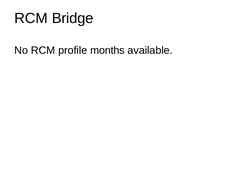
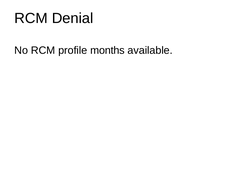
Bridge: Bridge -> Denial
